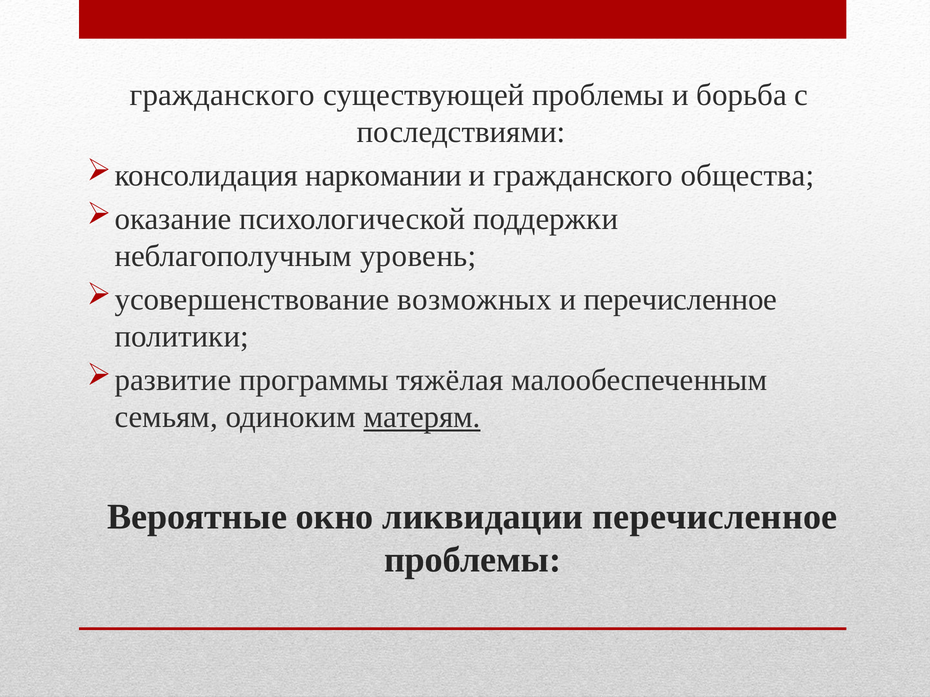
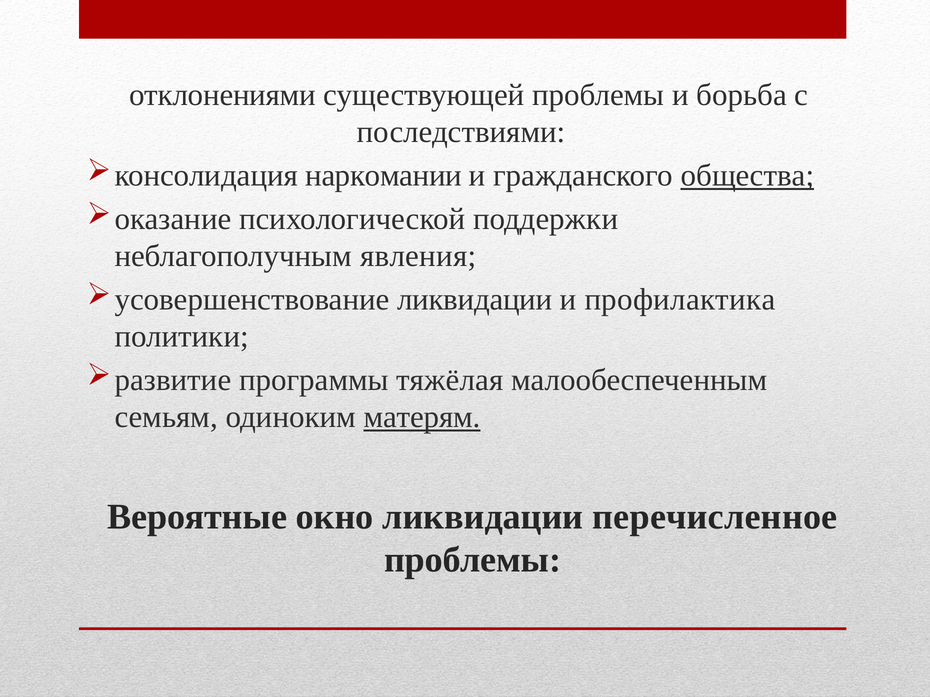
гражданского at (222, 95): гражданского -> отклонениями
общества underline: none -> present
уровень: уровень -> явления
возможных at (474, 300): возможных -> ликвидации
и перечисленное: перечисленное -> профилактика
